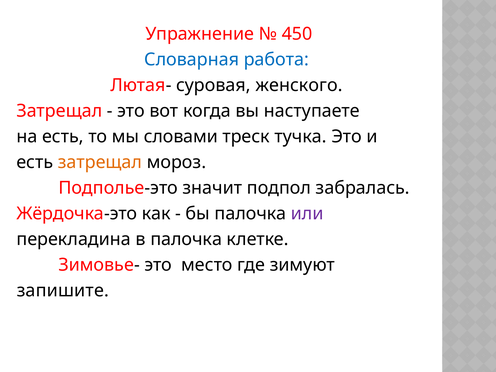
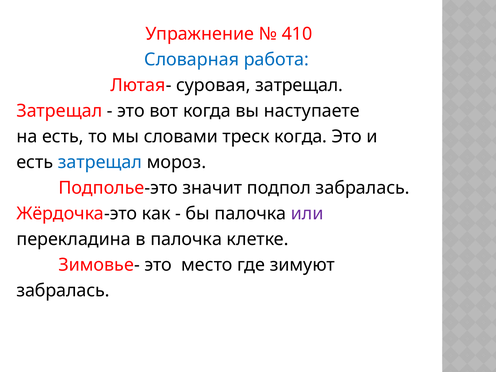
450: 450 -> 410
суровая женского: женского -> затрещал
треск тучка: тучка -> когда
затрещал at (100, 162) colour: orange -> blue
запишите at (63, 291): запишите -> забралась
